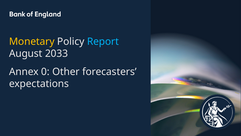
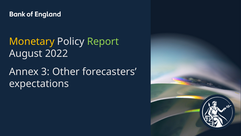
Report colour: light blue -> light green
2033: 2033 -> 2022
0: 0 -> 3
